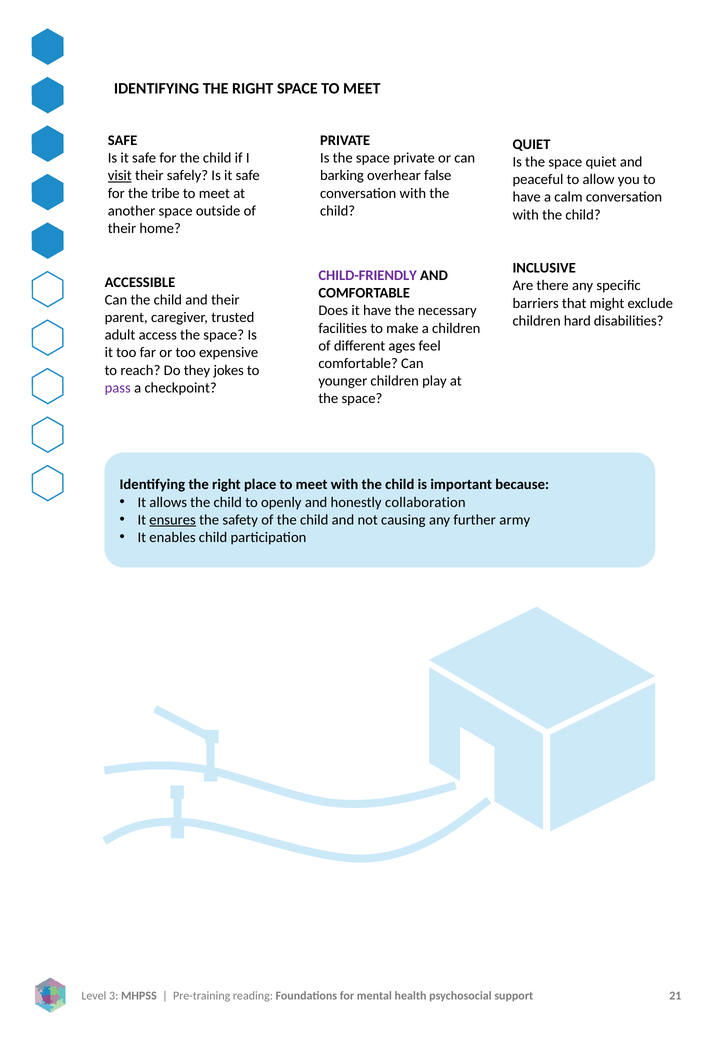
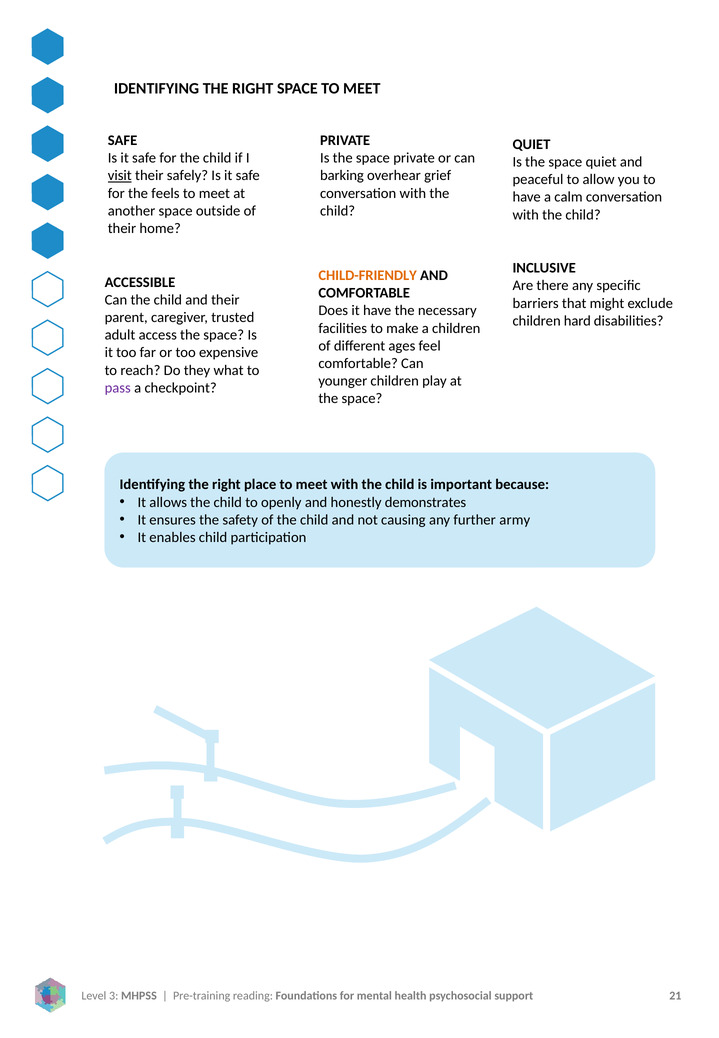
false: false -> grief
tribe: tribe -> feels
CHILD-FRIENDLY colour: purple -> orange
jokes: jokes -> what
collaboration: collaboration -> demonstrates
ensures underline: present -> none
